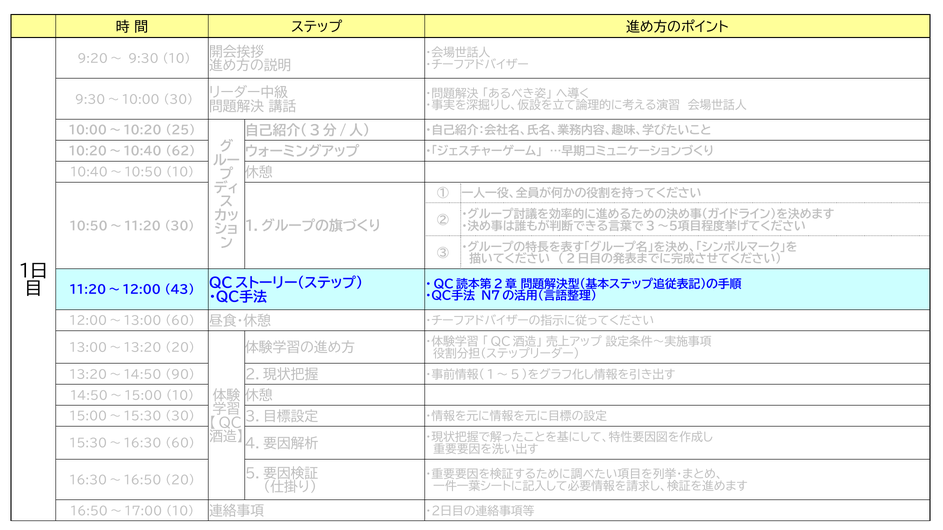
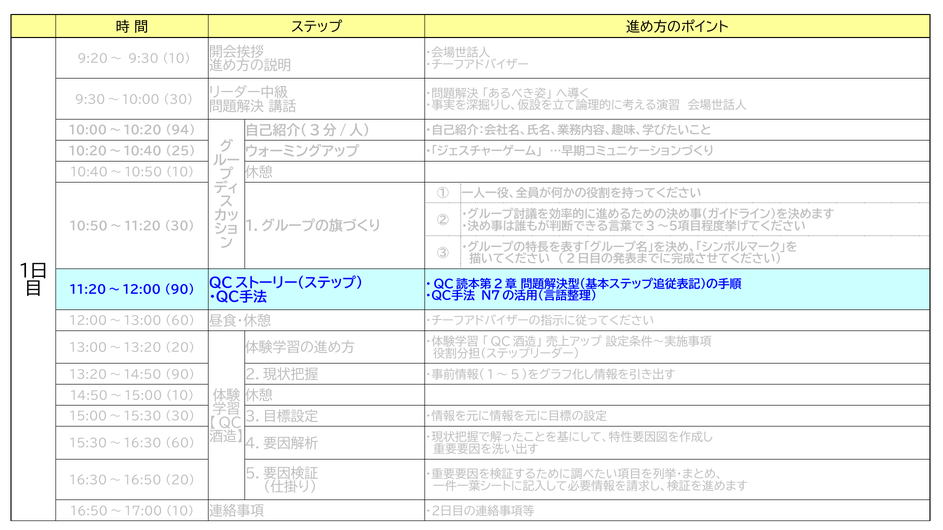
25: 25 -> 94
62: 62 -> 25
11:20～12:00 43: 43 -> 90
